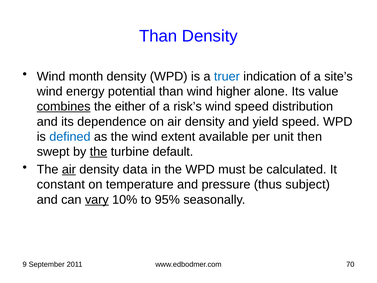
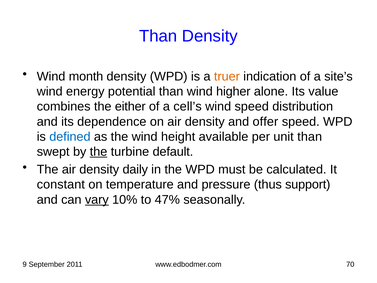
truer colour: blue -> orange
combines underline: present -> none
risk’s: risk’s -> cell’s
yield: yield -> offer
extent: extent -> height
unit then: then -> than
air at (69, 169) underline: present -> none
data: data -> daily
subject: subject -> support
95%: 95% -> 47%
